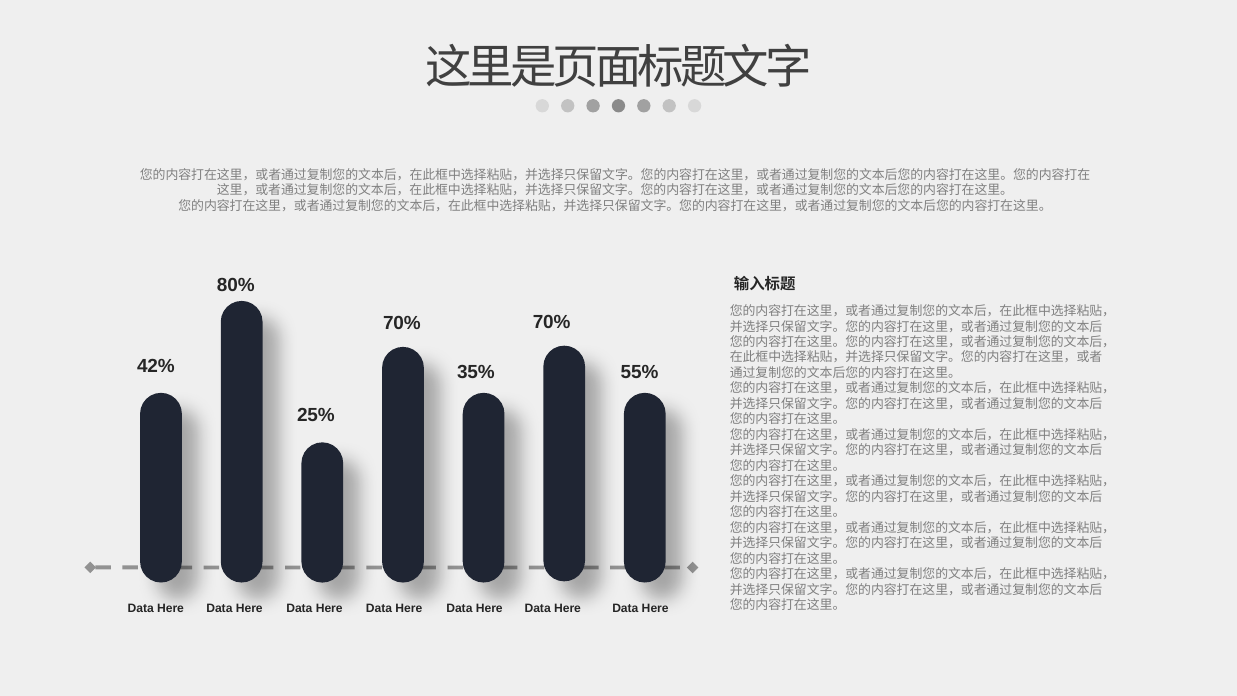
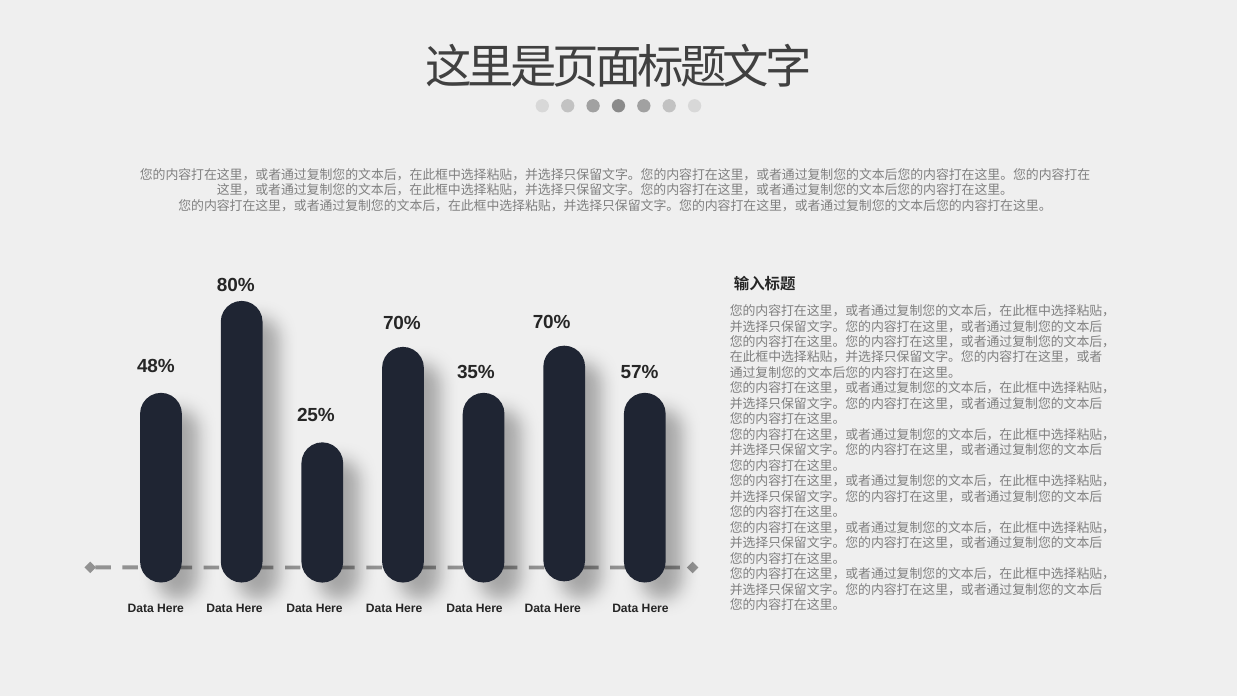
42%: 42% -> 48%
55%: 55% -> 57%
